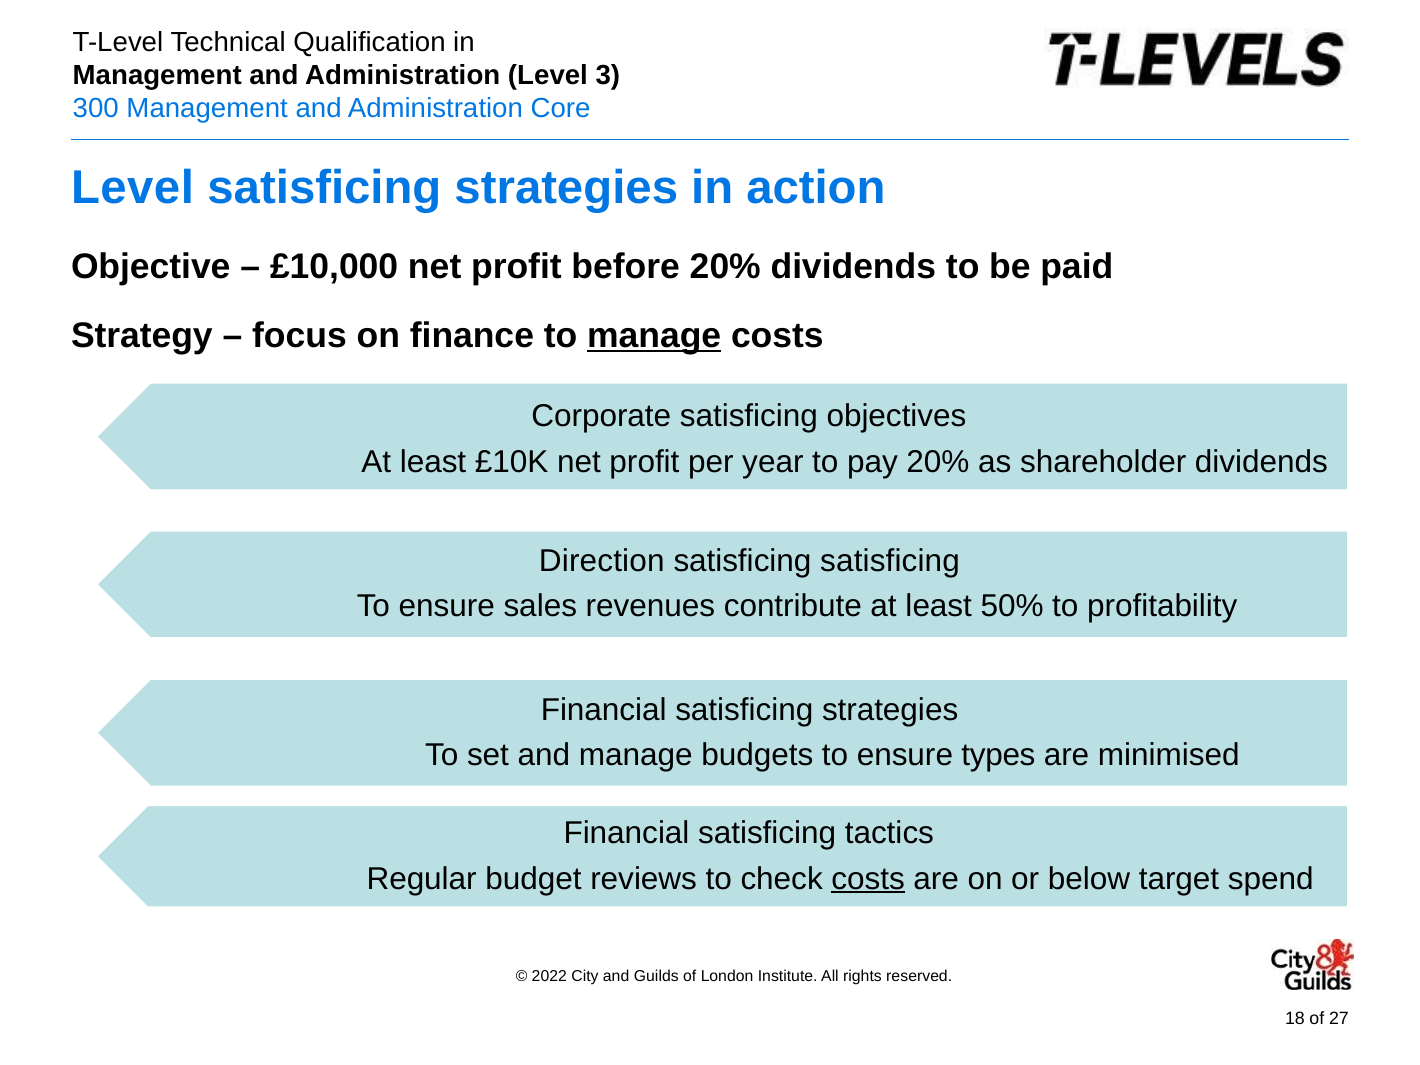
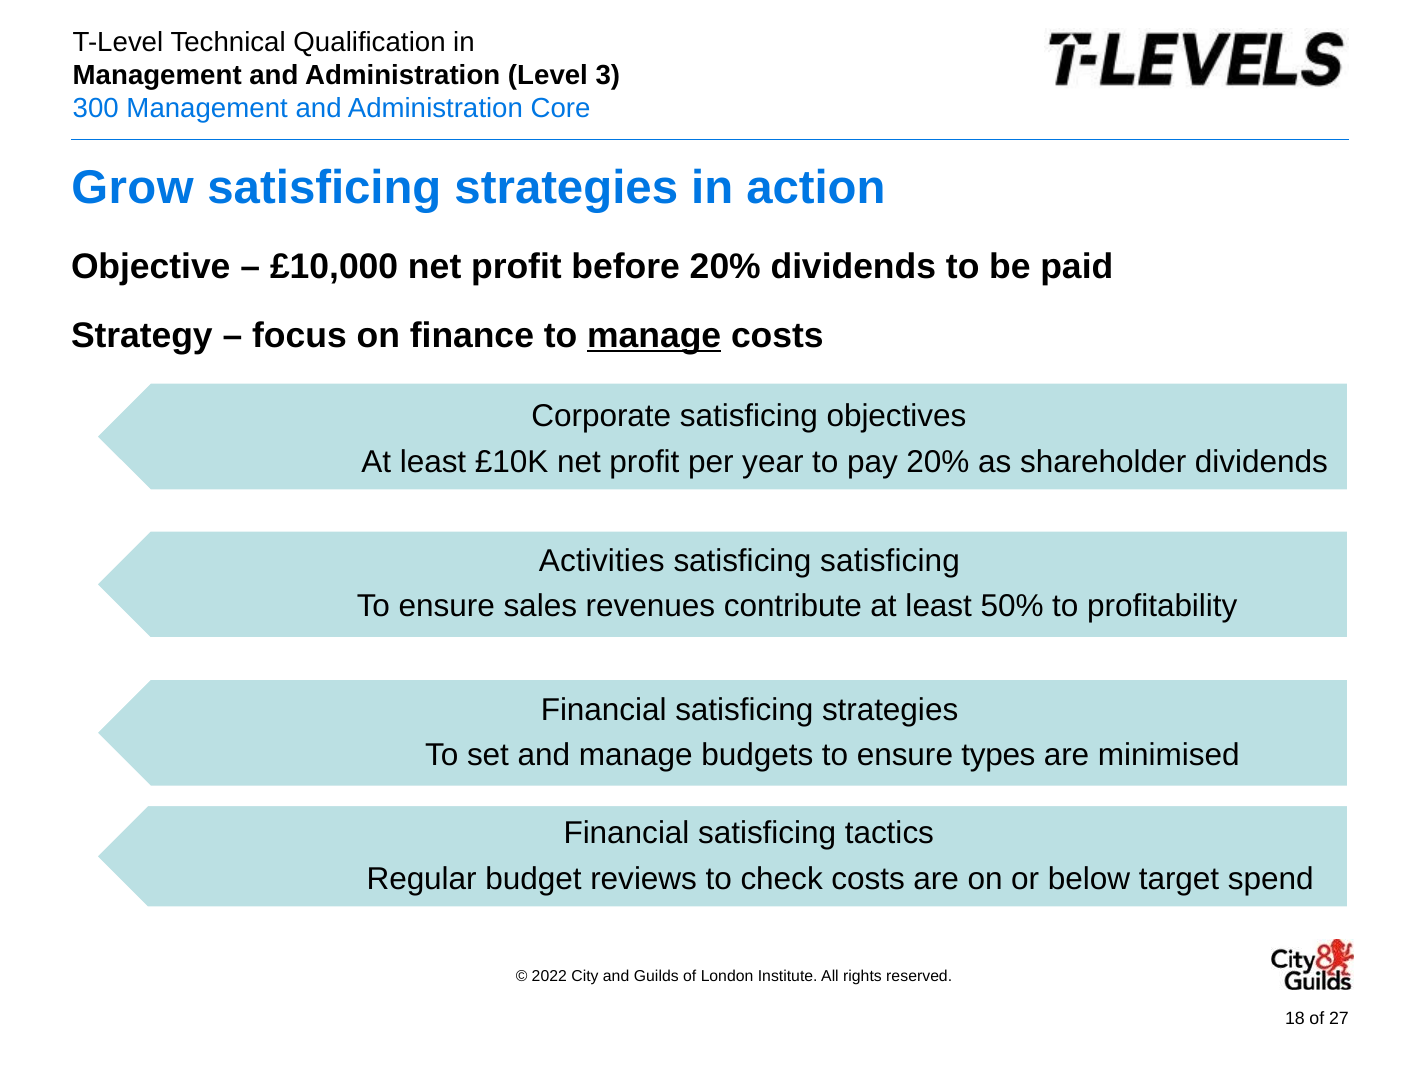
Level at (132, 188): Level -> Grow
Direction: Direction -> Activities
costs at (868, 879) underline: present -> none
